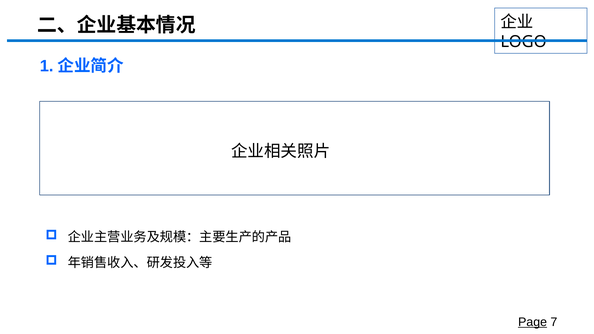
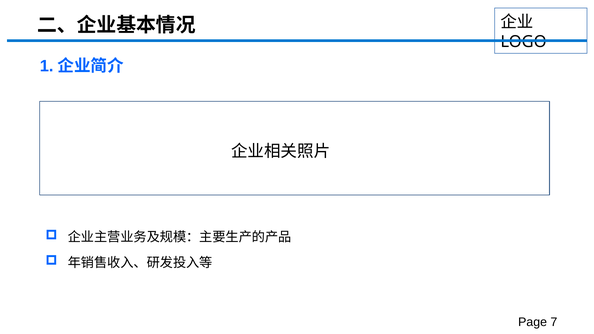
Page underline: present -> none
